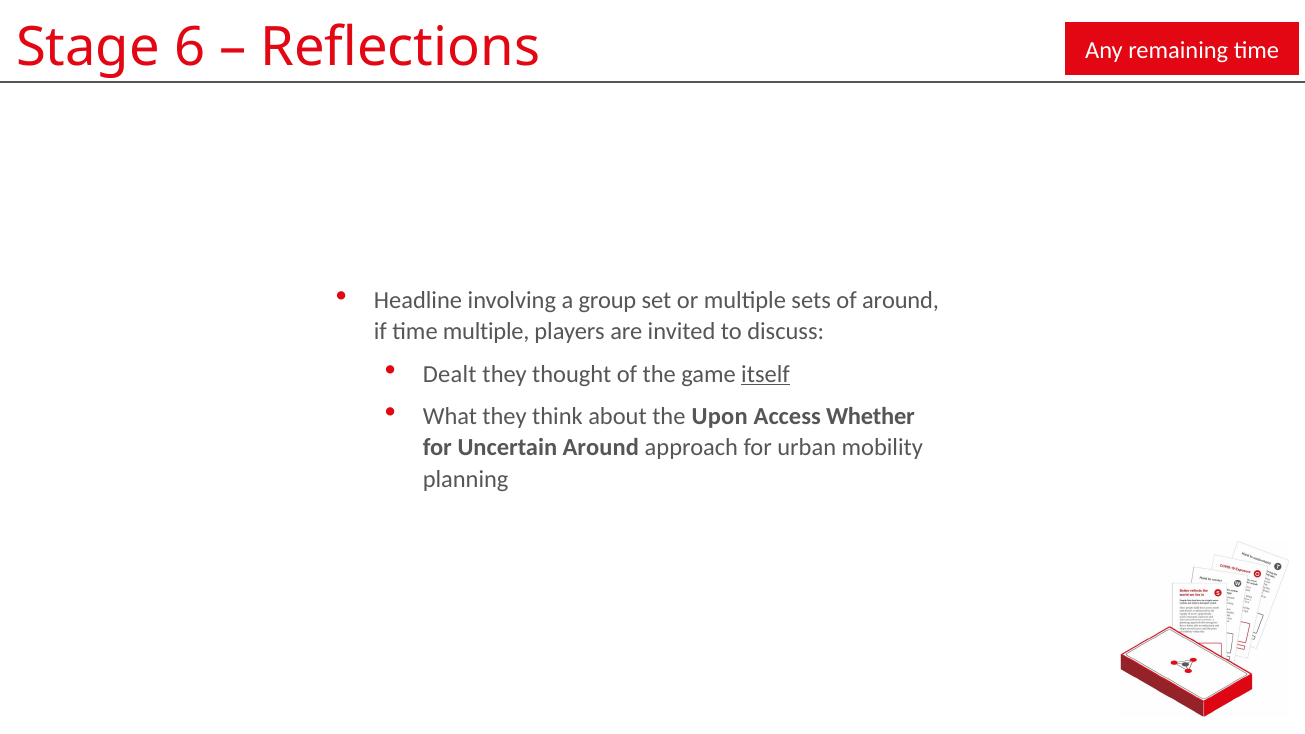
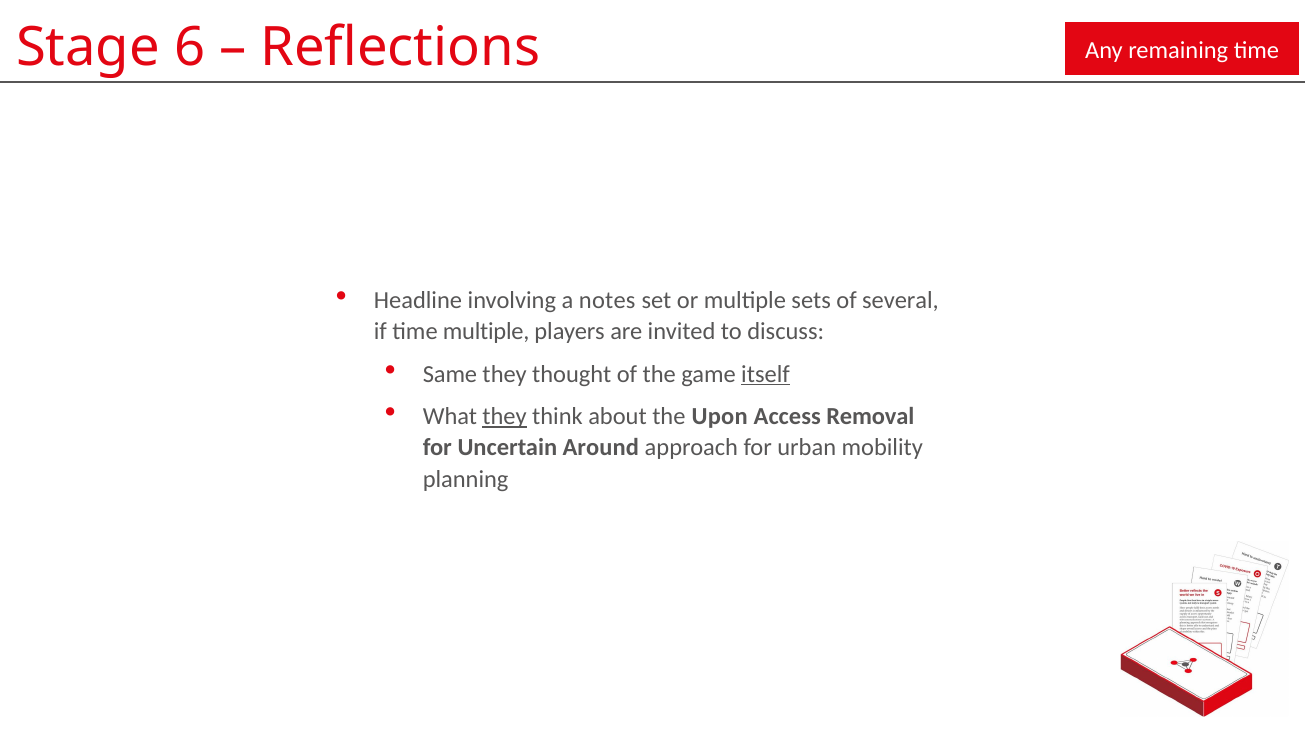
group: group -> notes
of around: around -> several
Dealt: Dealt -> Same
they at (505, 416) underline: none -> present
Whether: Whether -> Removal
